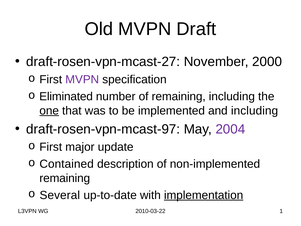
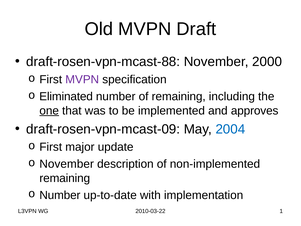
draft-rosen-vpn-mcast-27: draft-rosen-vpn-mcast-27 -> draft-rosen-vpn-mcast-88
and including: including -> approves
draft-rosen-vpn-mcast-97: draft-rosen-vpn-mcast-97 -> draft-rosen-vpn-mcast-09
2004 colour: purple -> blue
Contained at (67, 164): Contained -> November
Several at (60, 195): Several -> Number
implementation underline: present -> none
